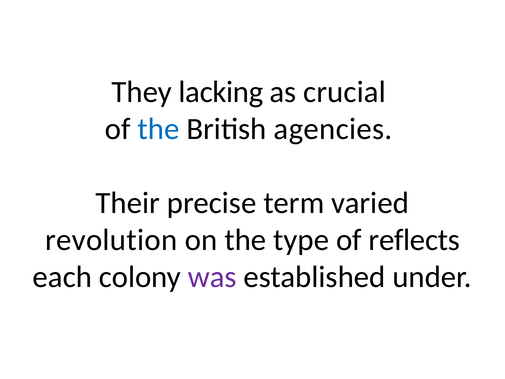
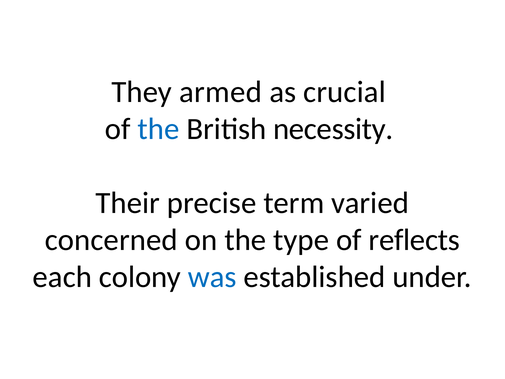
lacking: lacking -> armed
agencies: agencies -> necessity
revolution: revolution -> concerned
was colour: purple -> blue
